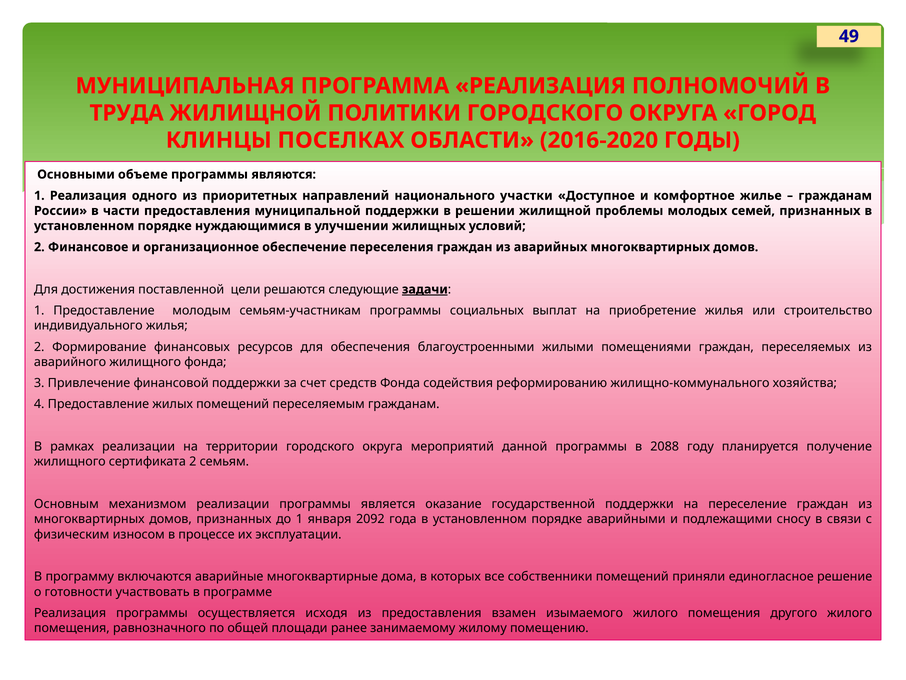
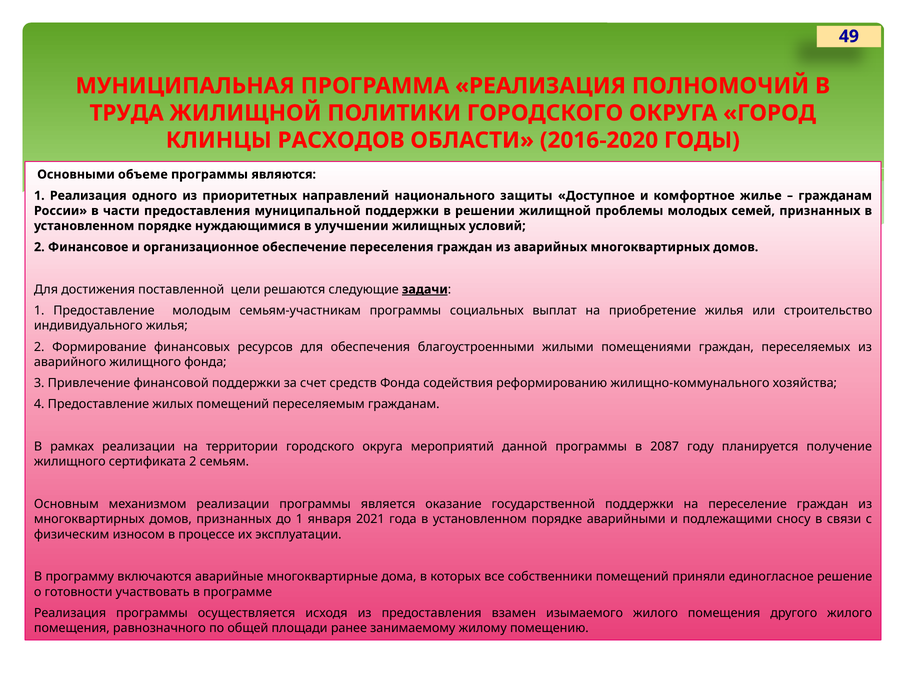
ПОСЕЛКАХ: ПОСЕЛКАХ -> РАСХОДОВ
участки: участки -> защиты
2088: 2088 -> 2087
2092: 2092 -> 2021
